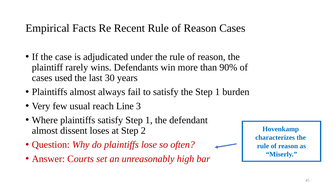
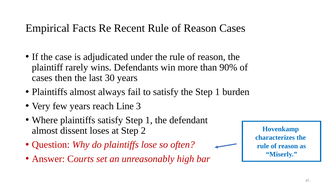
used: used -> then
few usual: usual -> years
